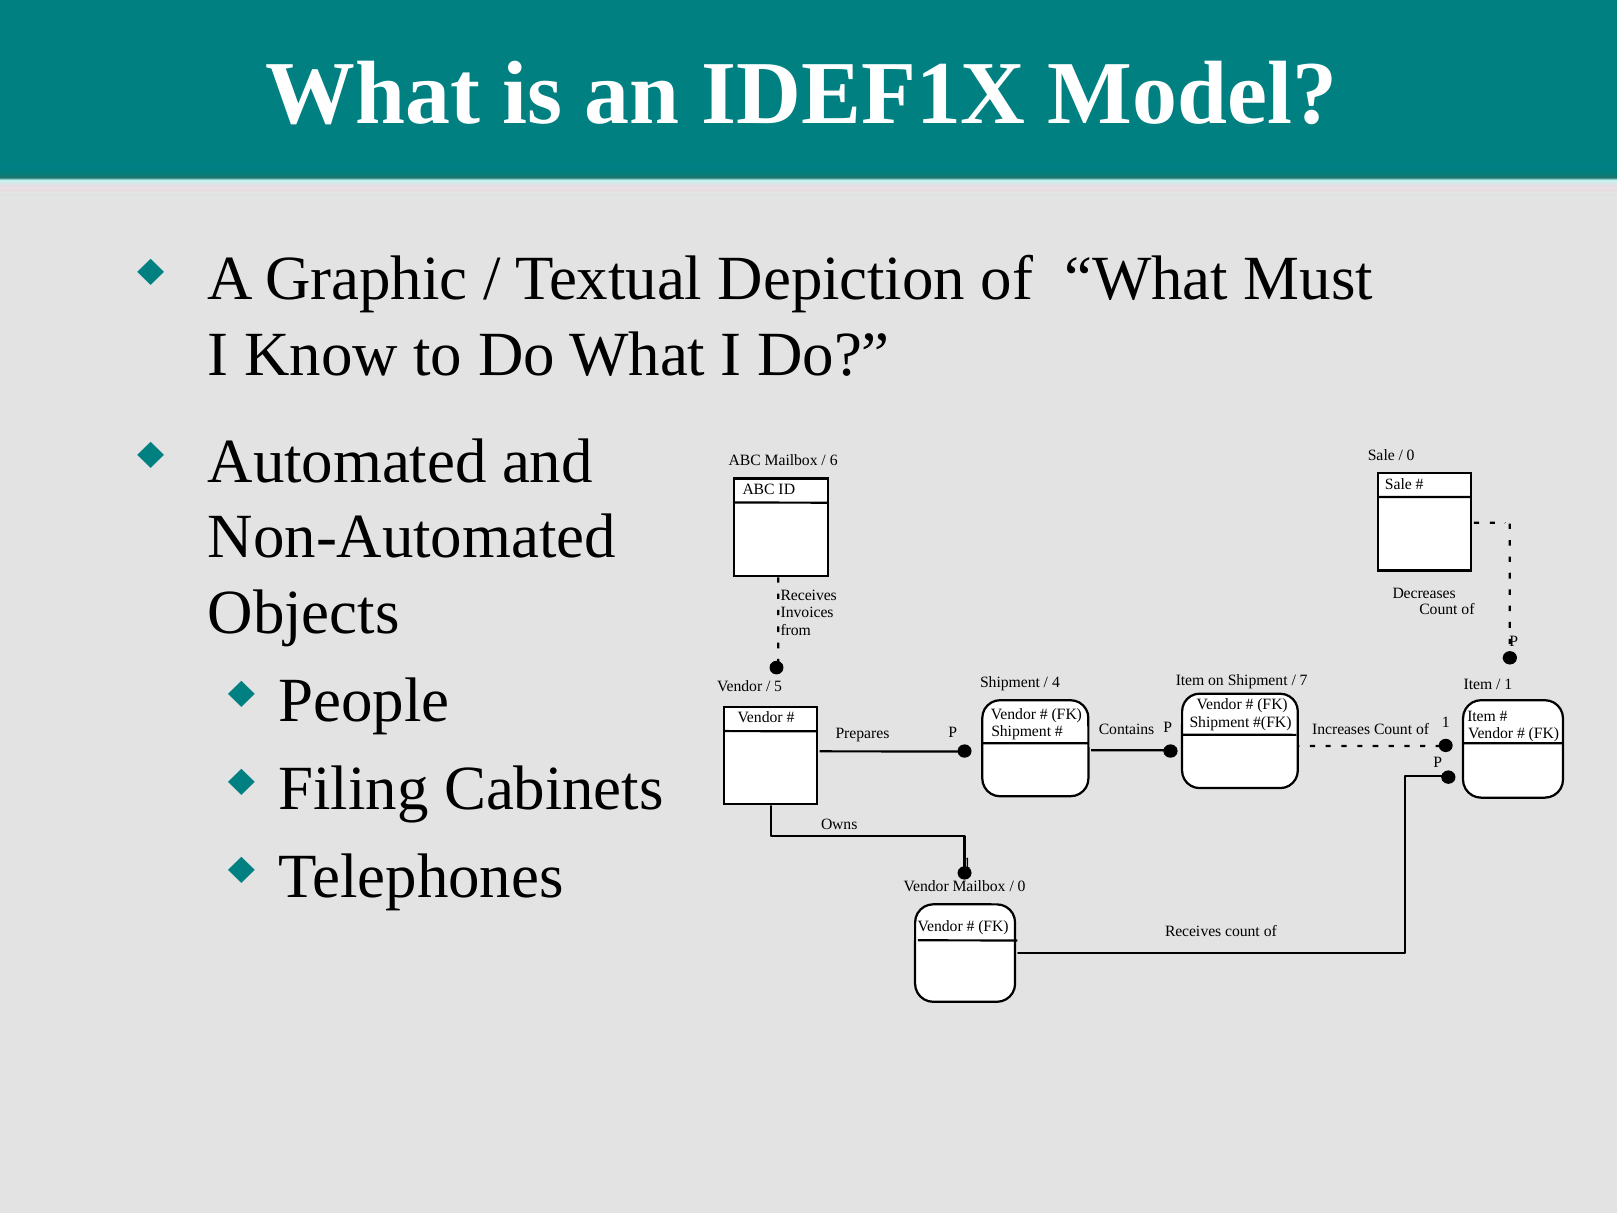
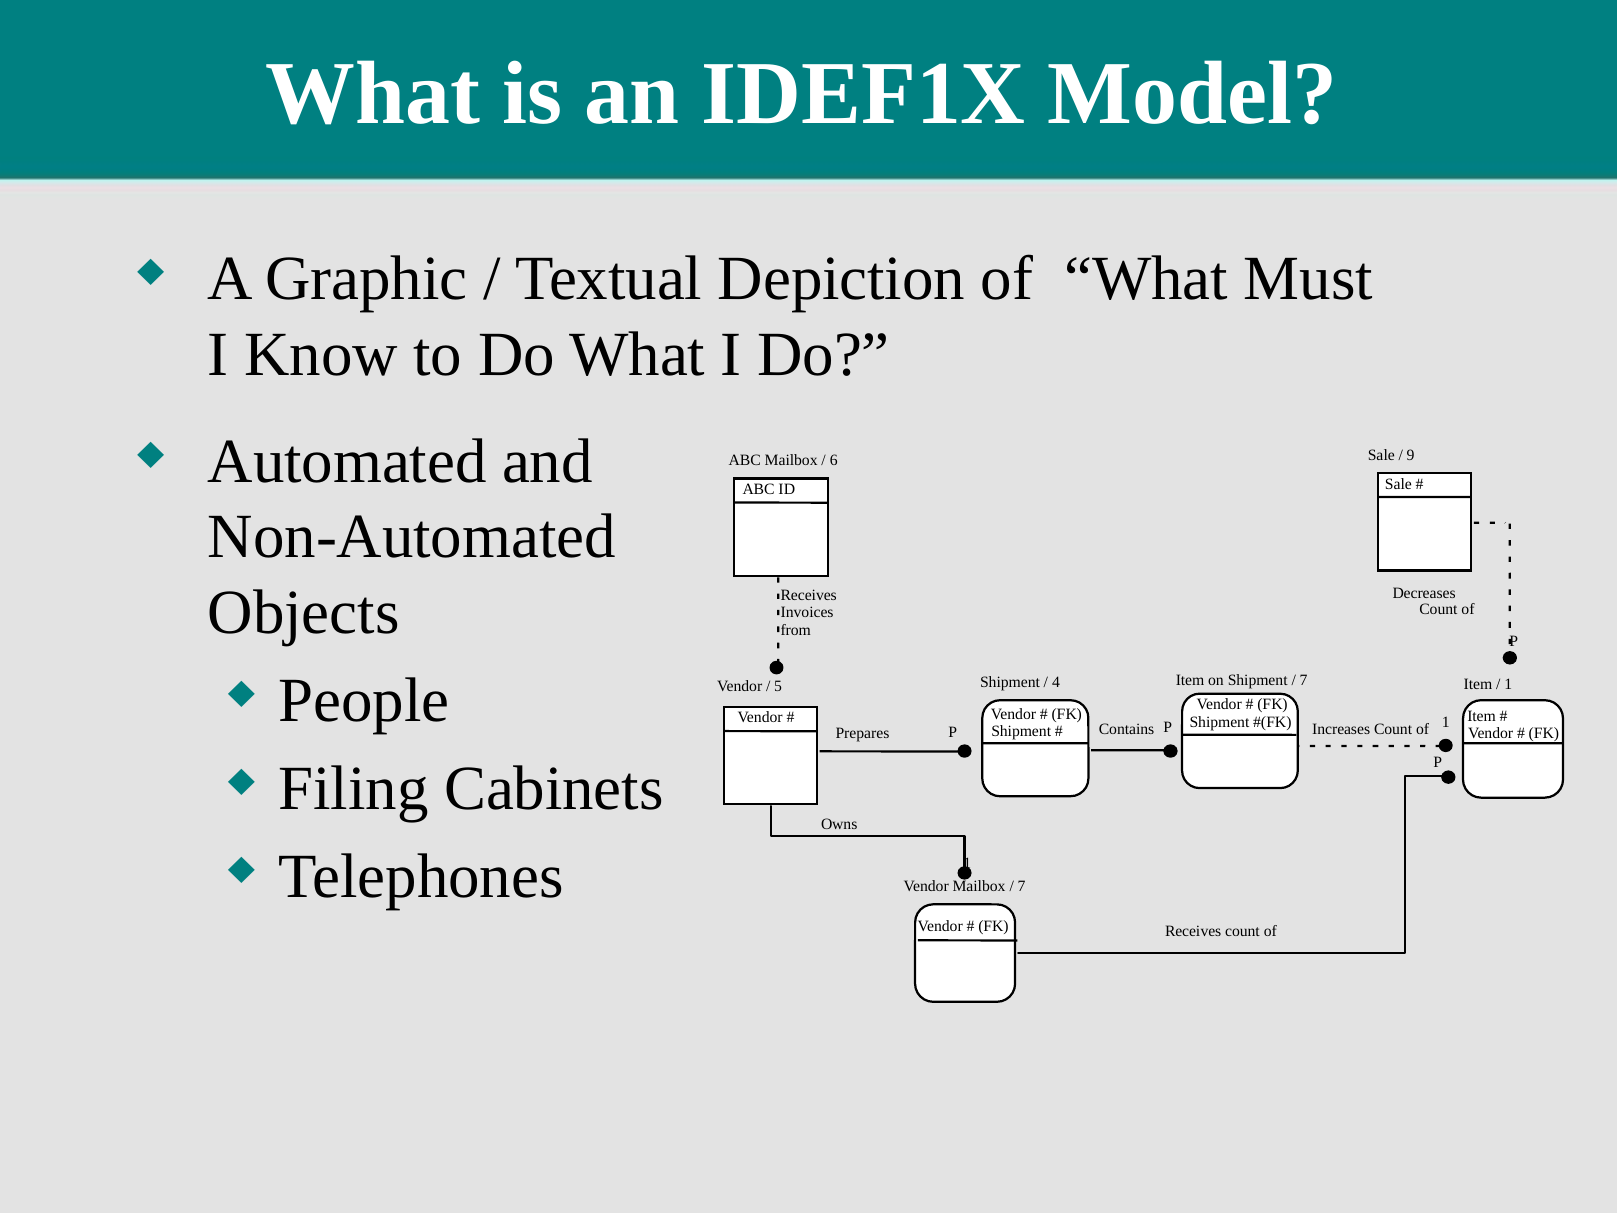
0 at (1411, 455): 0 -> 9
0 at (1022, 886): 0 -> 7
